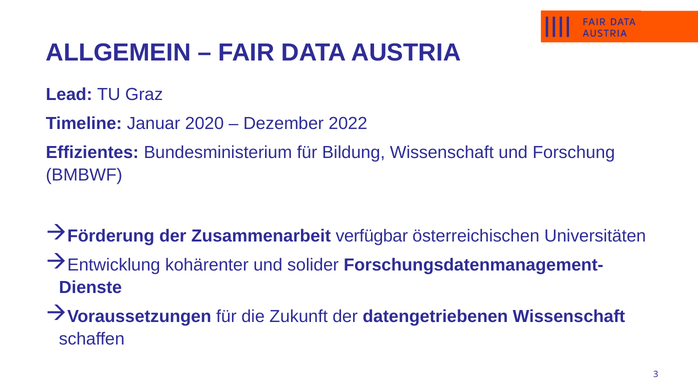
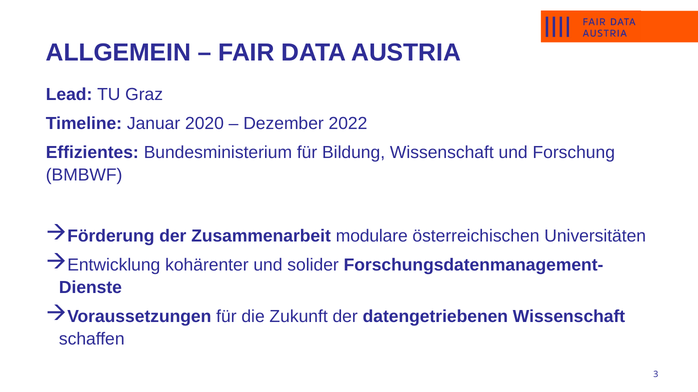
verfügbar: verfügbar -> modulare
